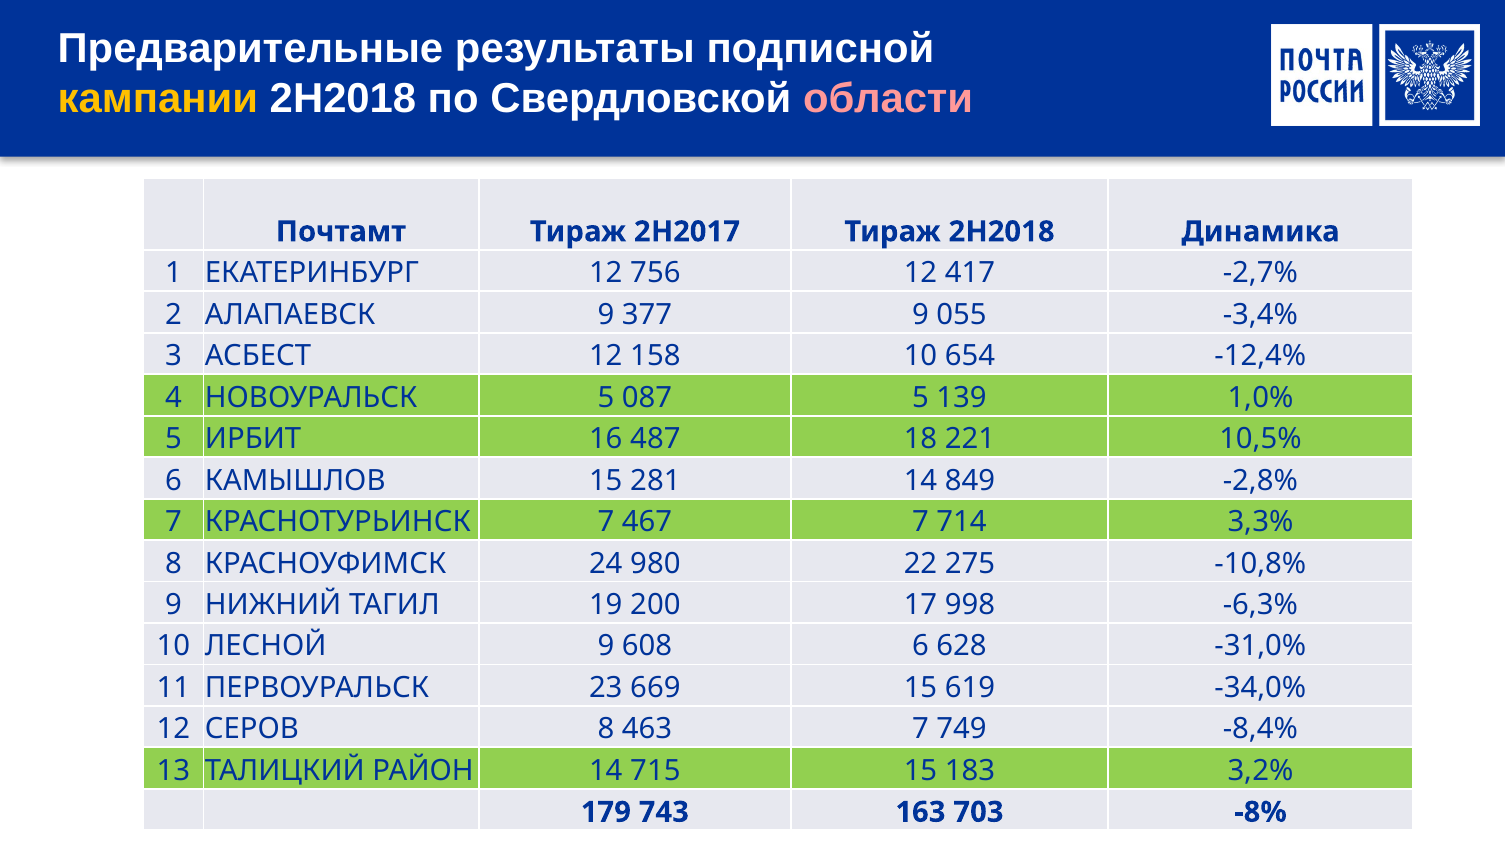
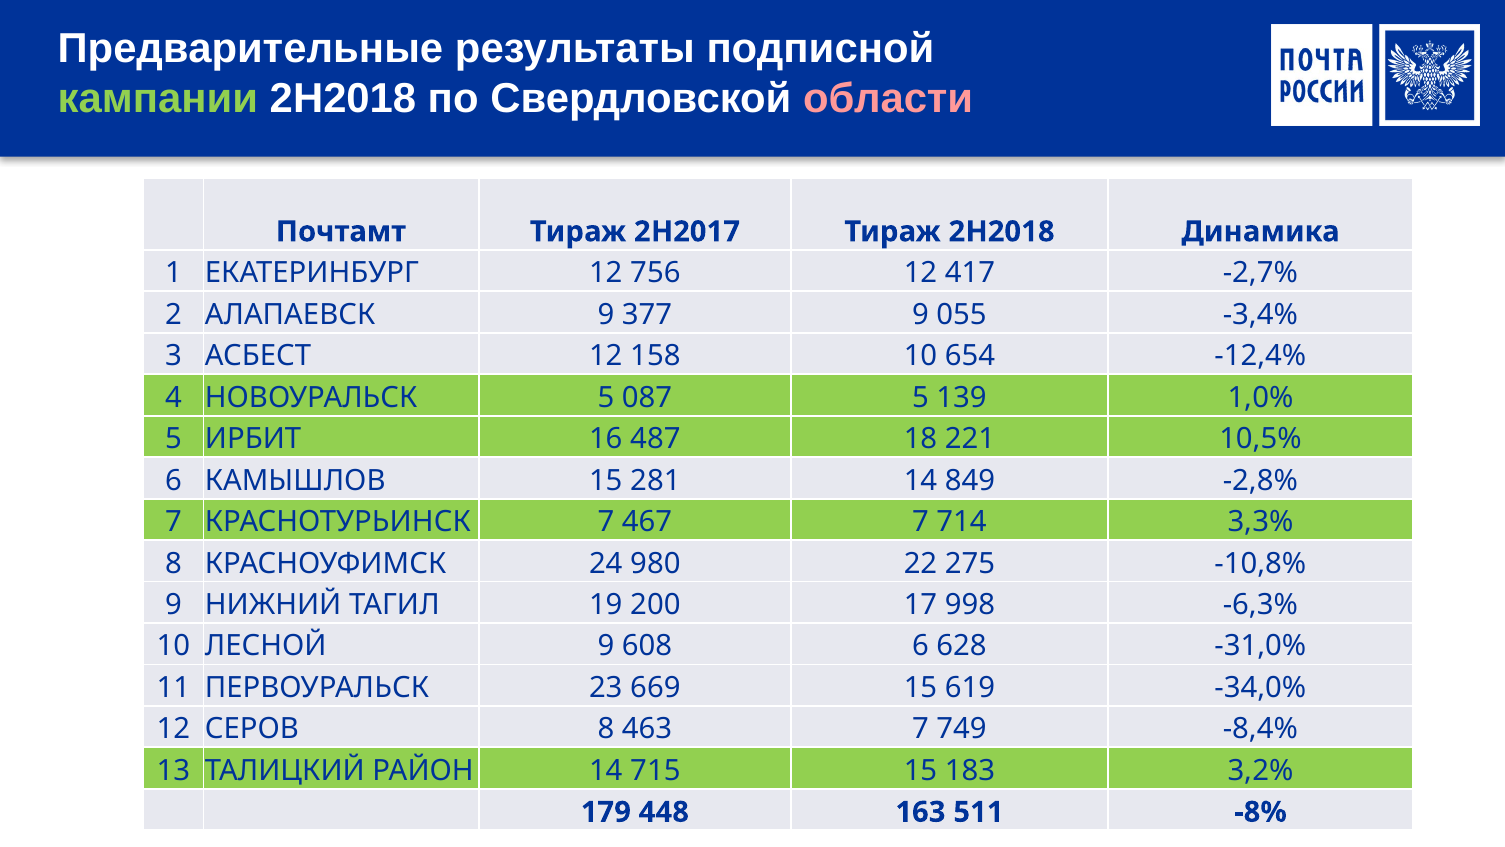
кампании colour: yellow -> light green
743: 743 -> 448
703: 703 -> 511
